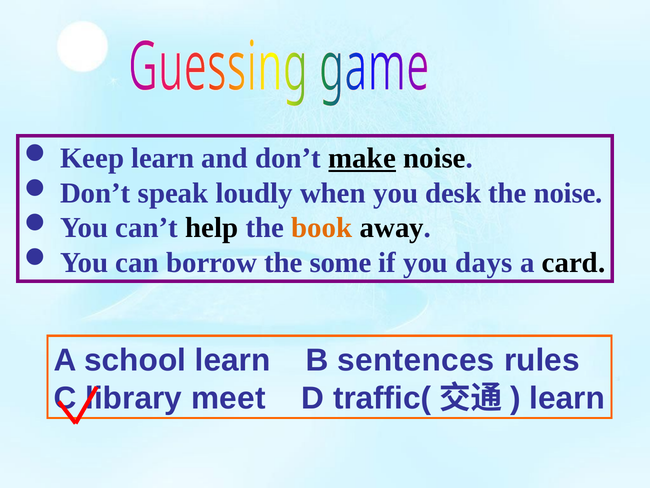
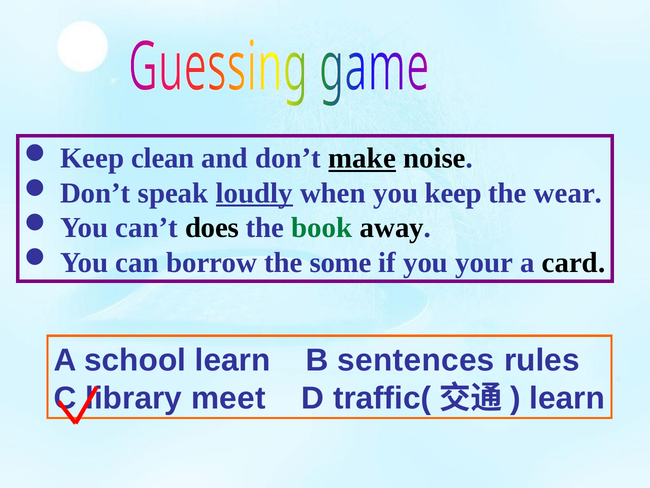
Keep learn: learn -> clean
loudly underline: none -> present
you desk: desk -> keep
the noise: noise -> wear
help: help -> does
book colour: orange -> green
days: days -> your
